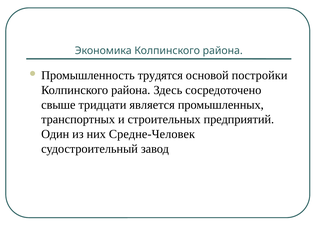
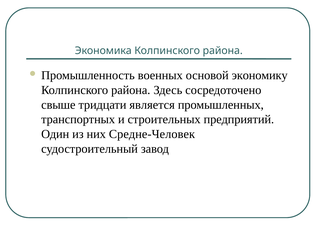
трудятся: трудятся -> военных
постройки: постройки -> экономику
